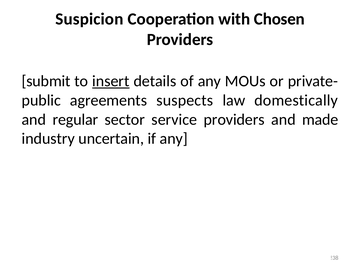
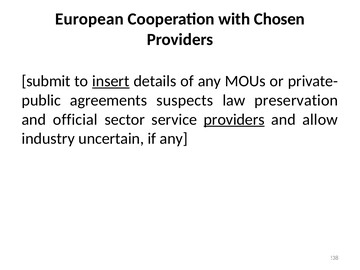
Suspicion: Suspicion -> European
domestically: domestically -> preservation
regular: regular -> official
providers at (234, 119) underline: none -> present
made: made -> allow
